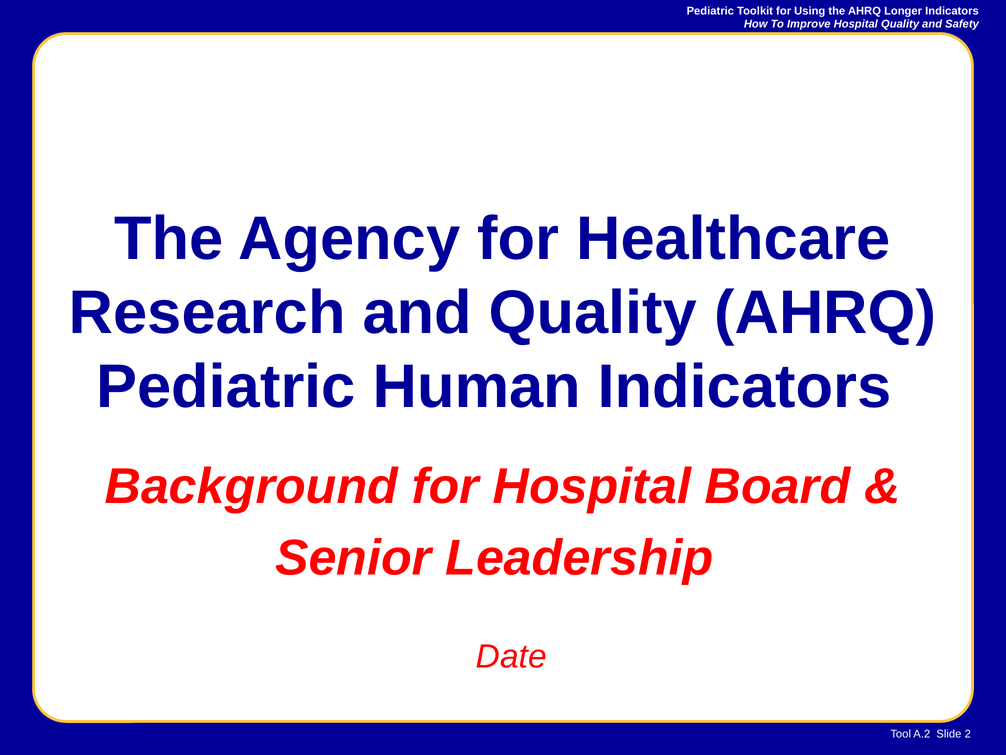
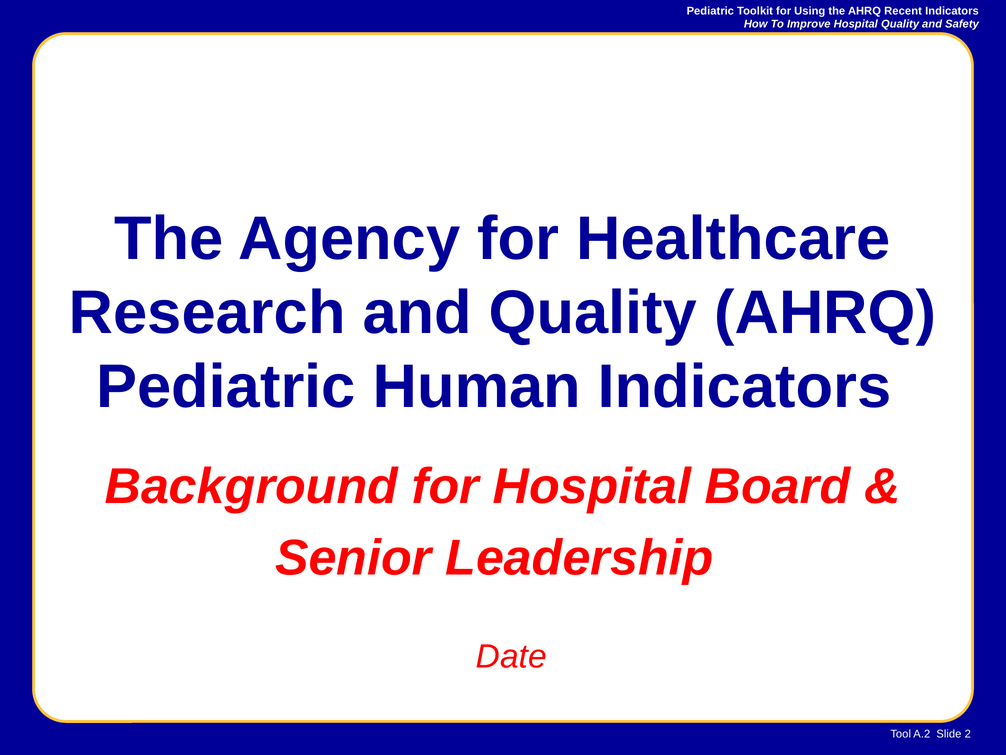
Longer: Longer -> Recent
